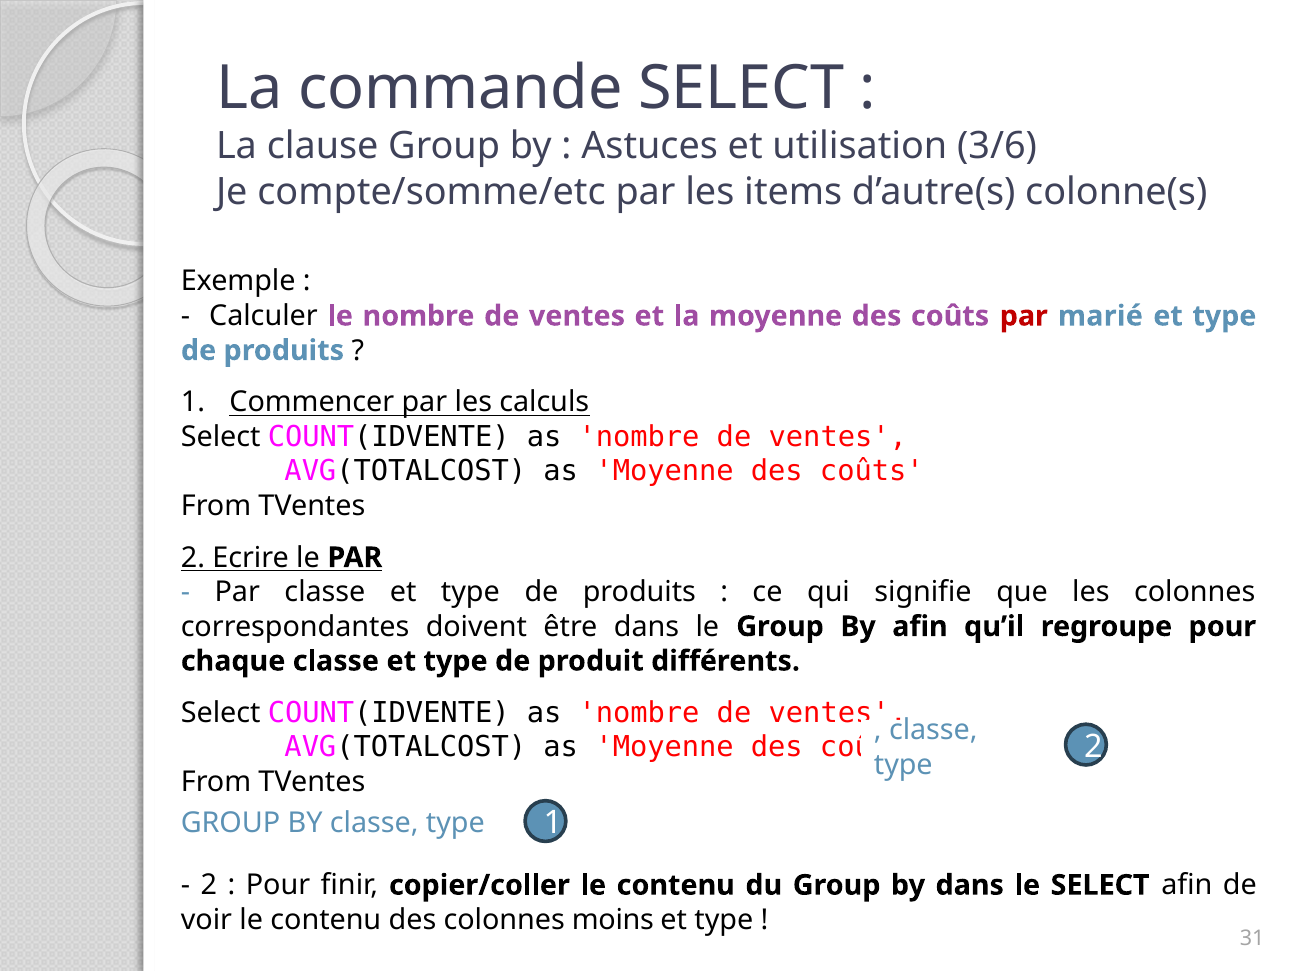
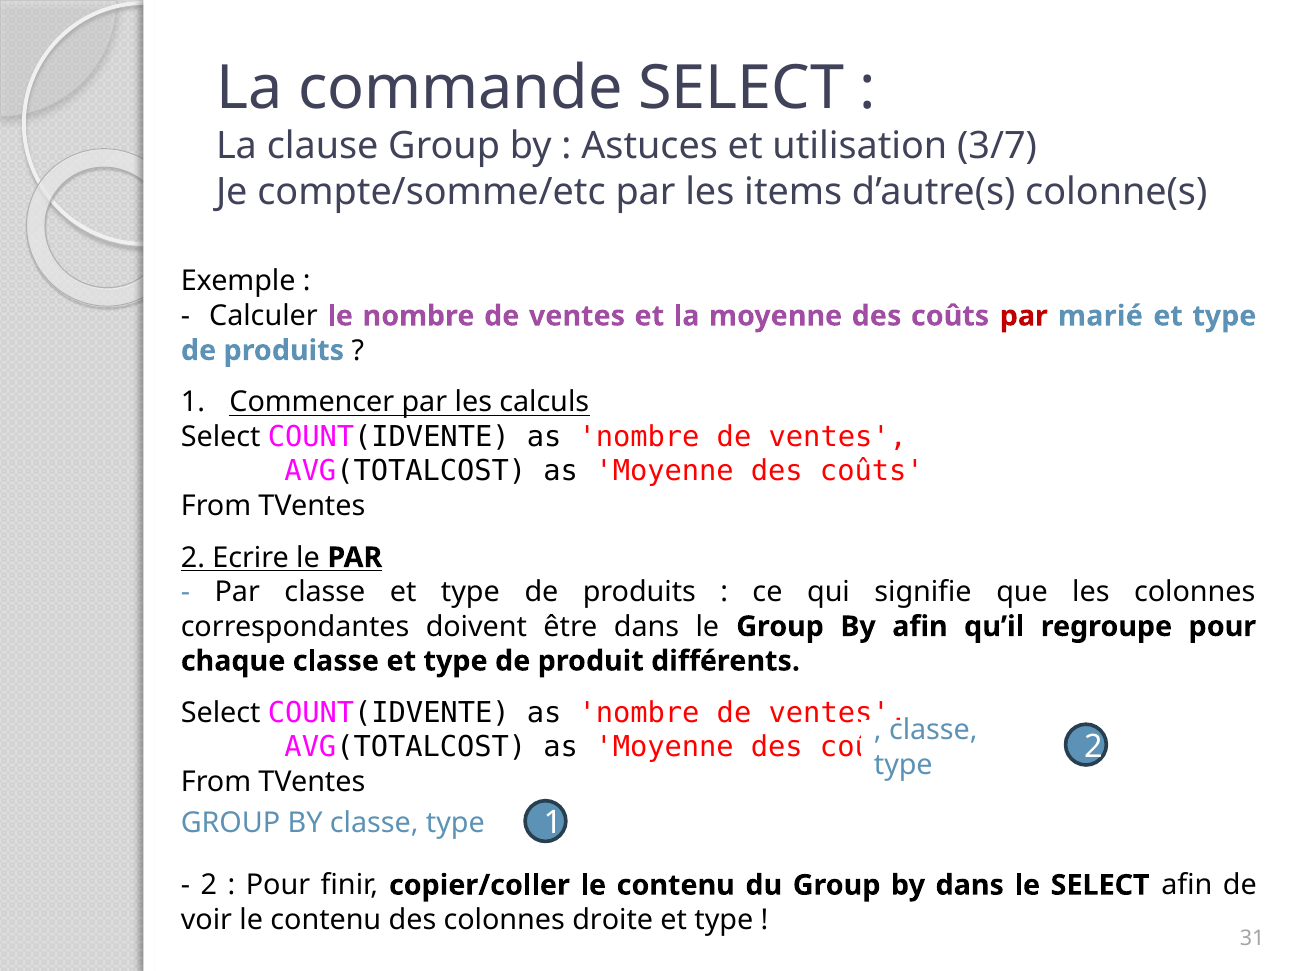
3/6: 3/6 -> 3/7
moins: moins -> droite
